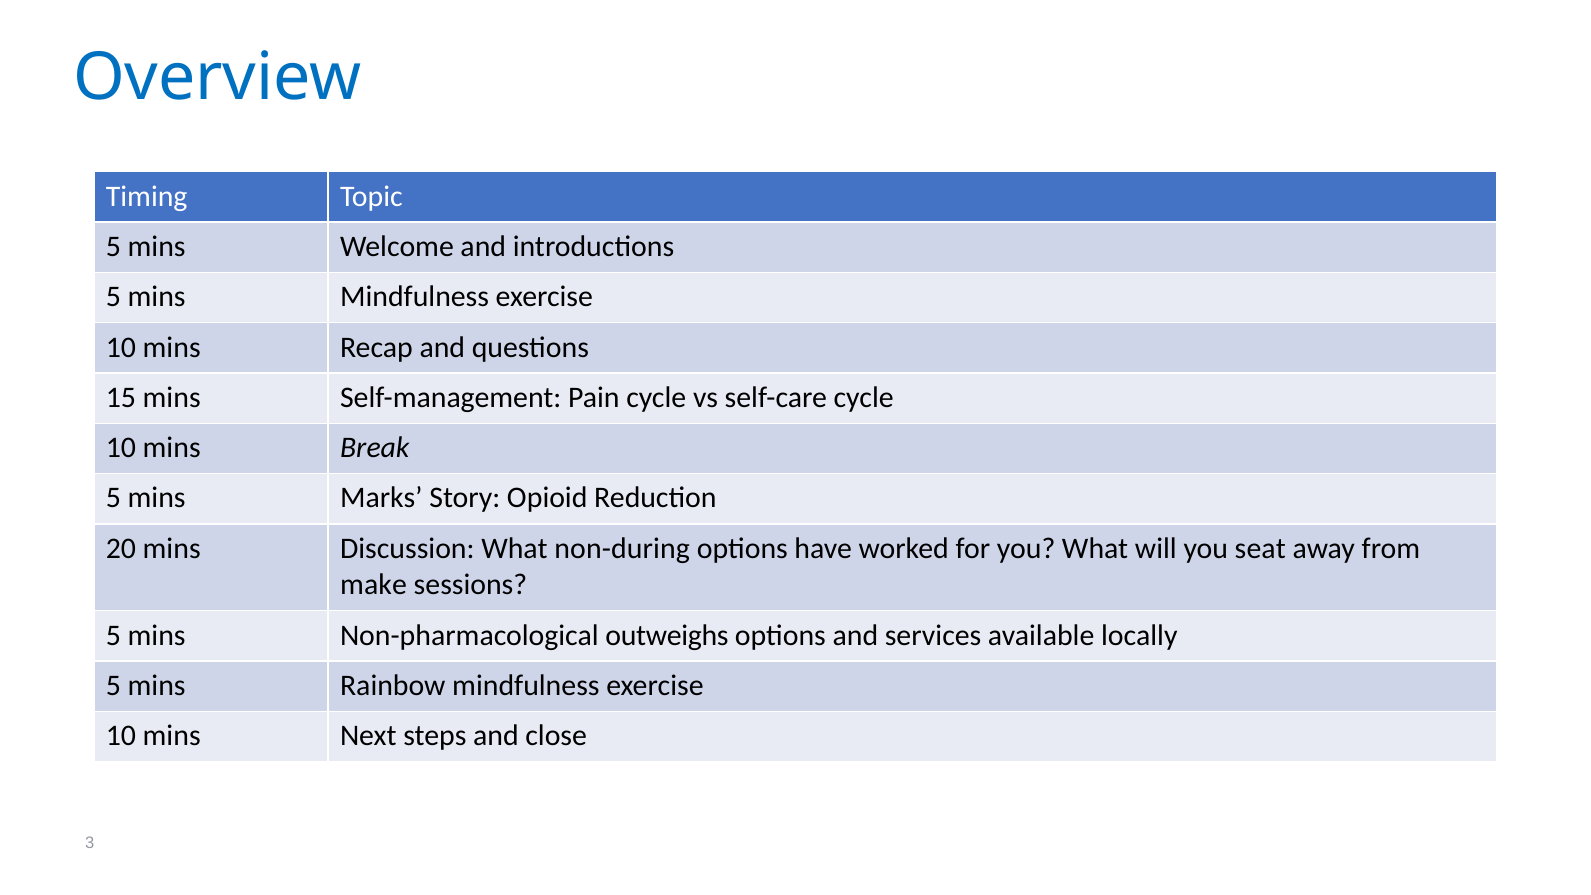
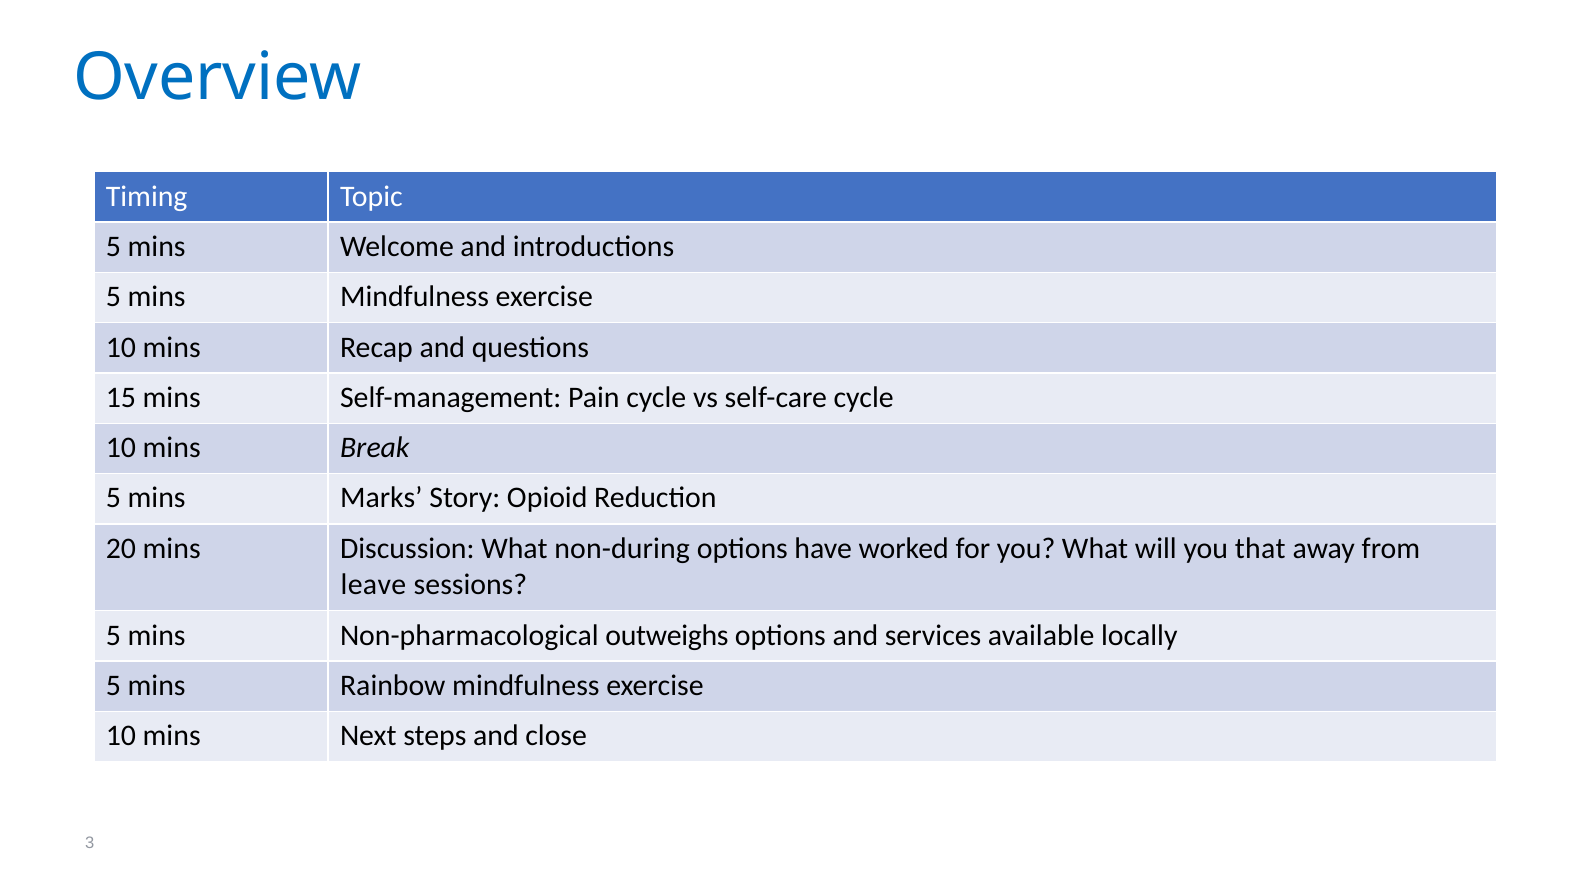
seat: seat -> that
make: make -> leave
